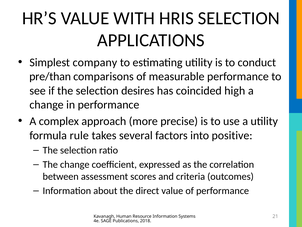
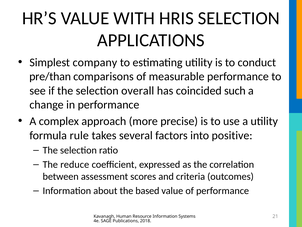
desires: desires -> overall
high: high -> such
The change: change -> reduce
direct: direct -> based
